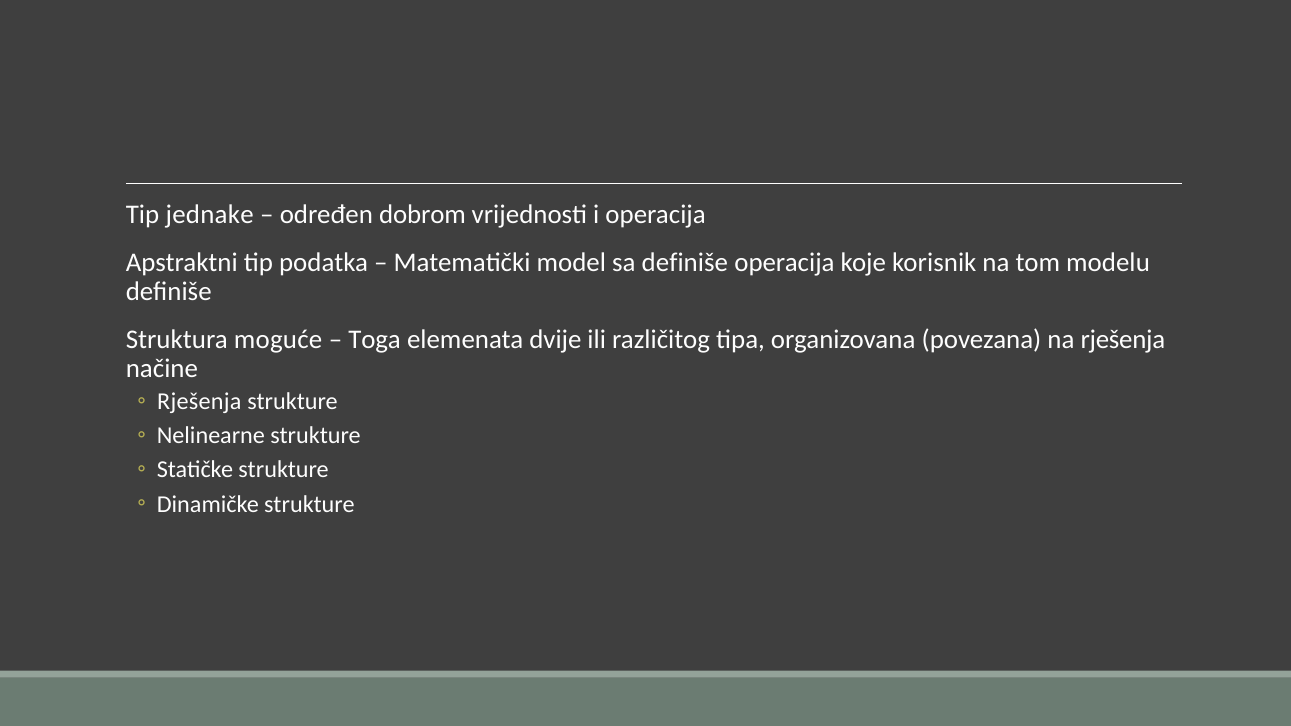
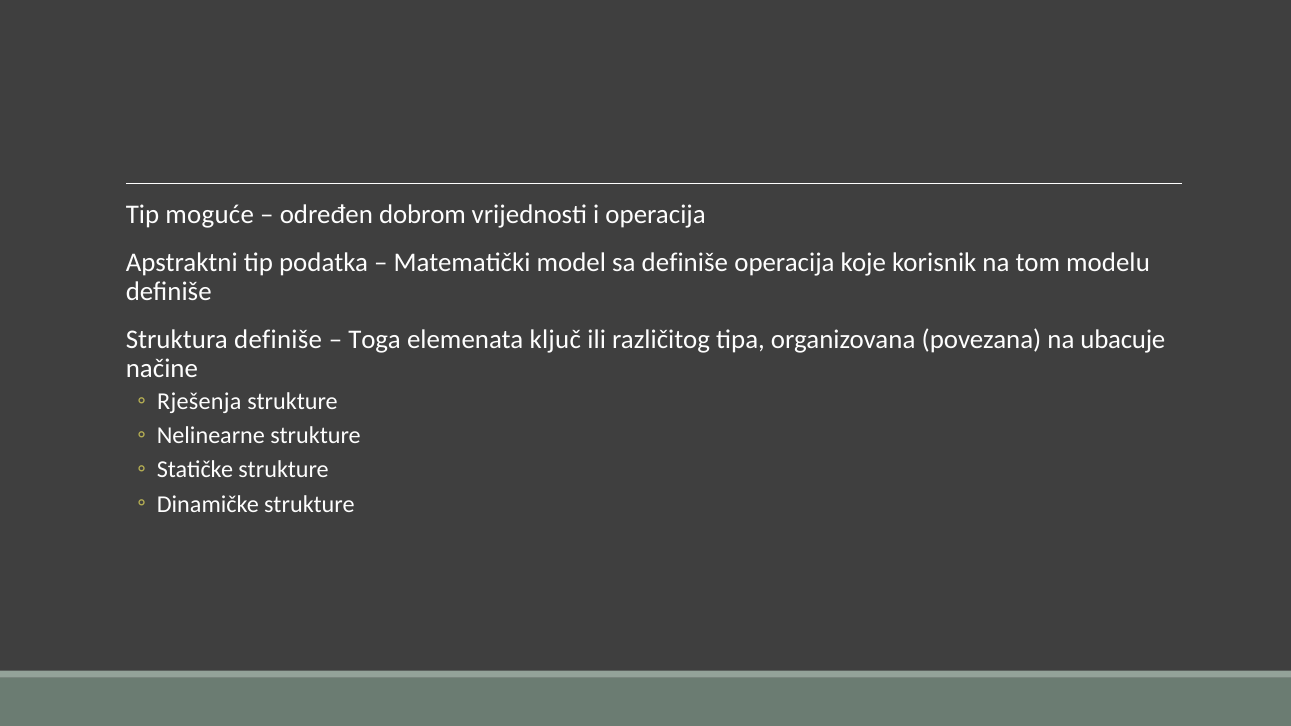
jednake: jednake -> moguće
Struktura moguće: moguće -> definiše
dvije: dvije -> ključ
na rješenja: rješenja -> ubacuje
